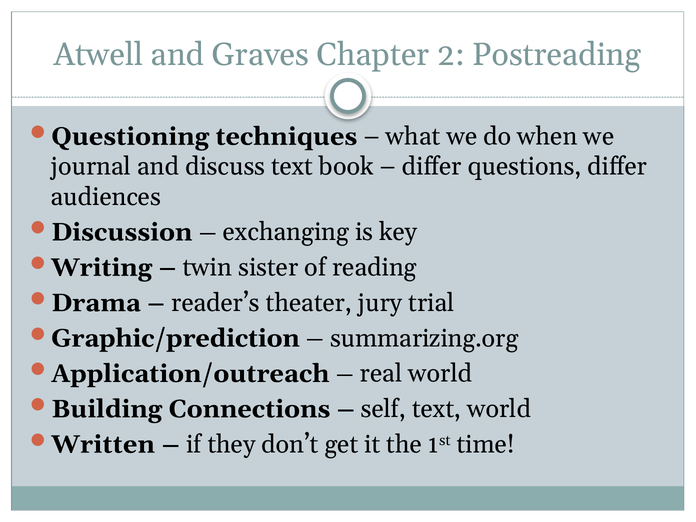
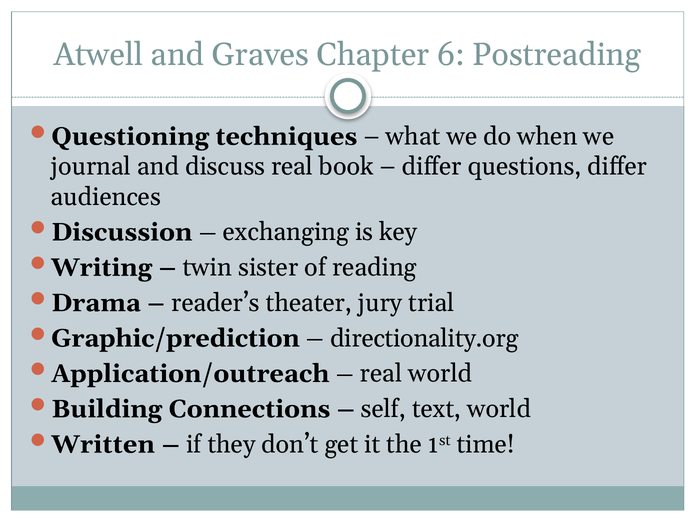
2: 2 -> 6
discuss text: text -> real
summarizing.org: summarizing.org -> directionality.org
